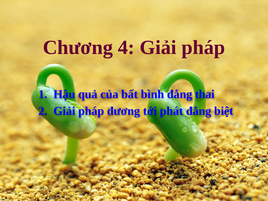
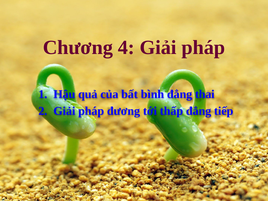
phát: phát -> thấp
biệt: biệt -> tiếp
